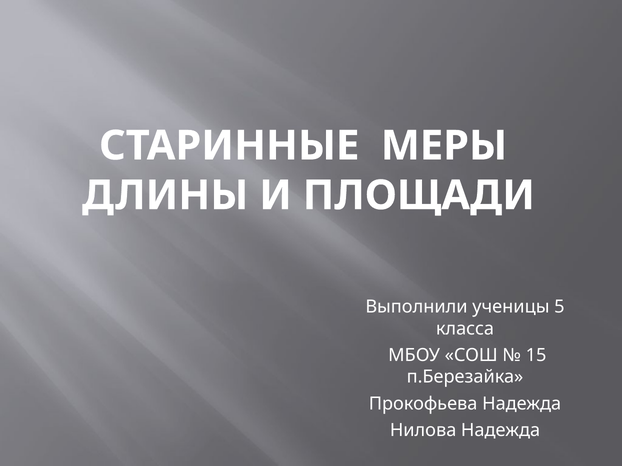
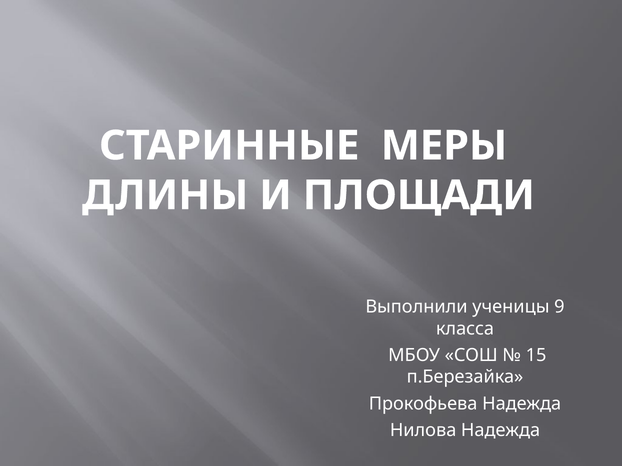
5: 5 -> 9
